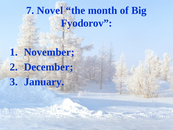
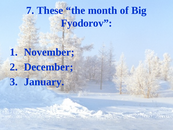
Novel: Novel -> These
